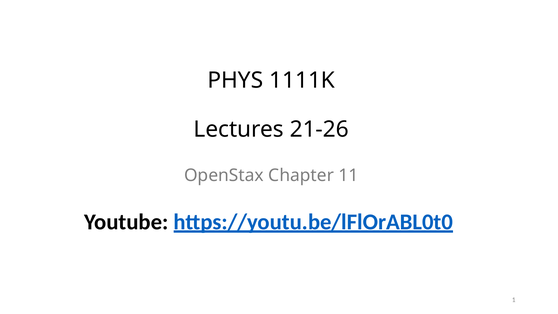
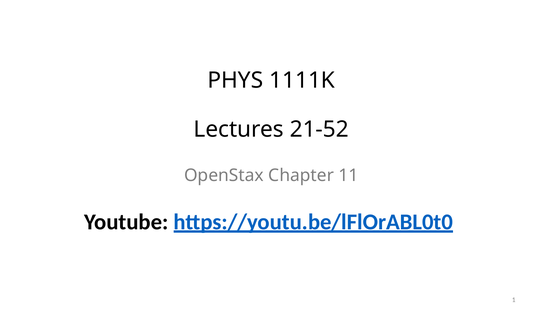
21-26: 21-26 -> 21-52
